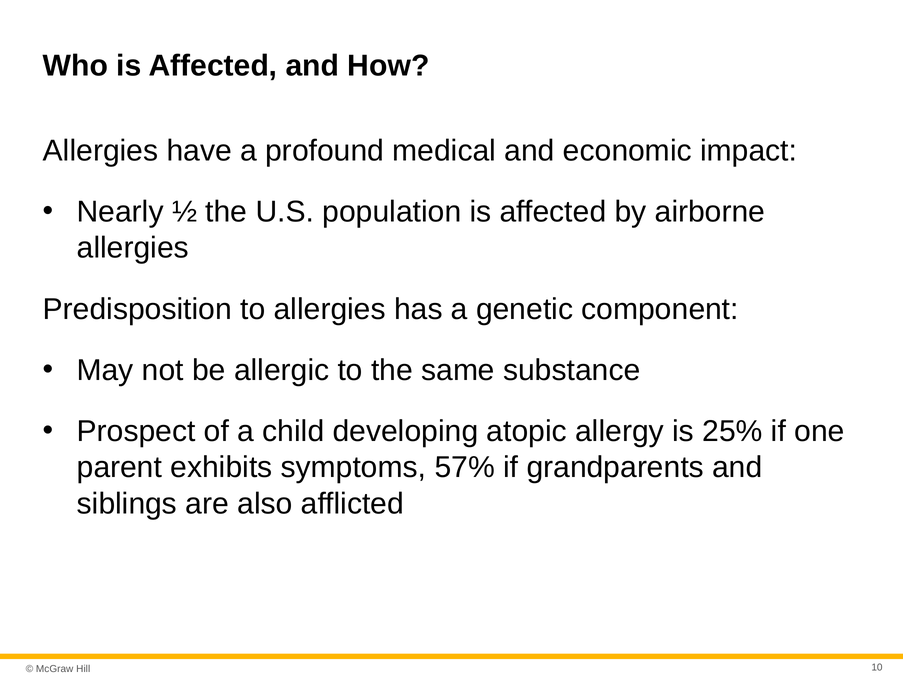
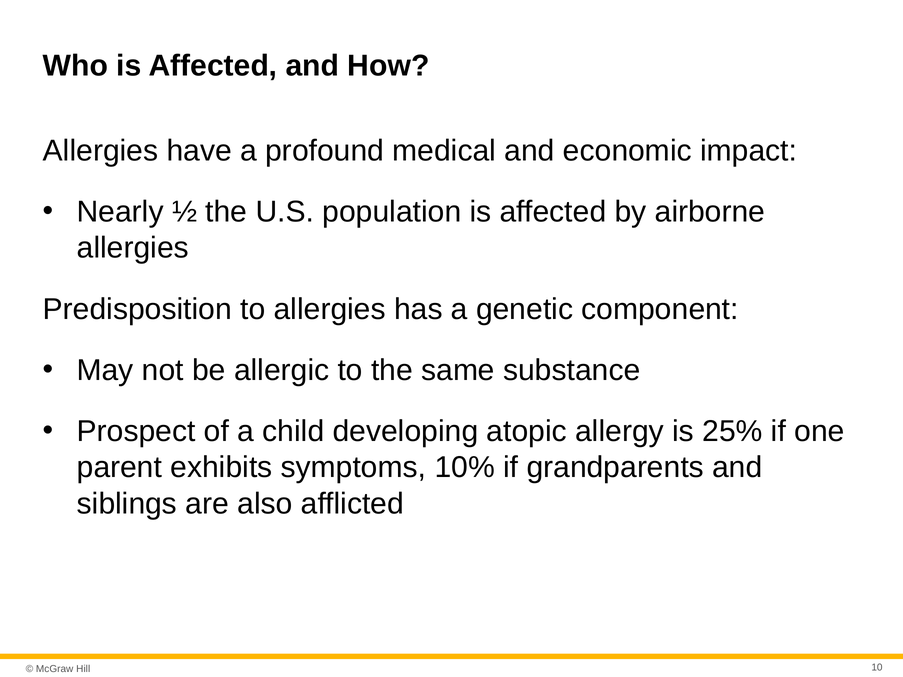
57%: 57% -> 10%
